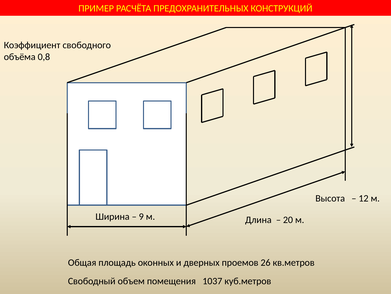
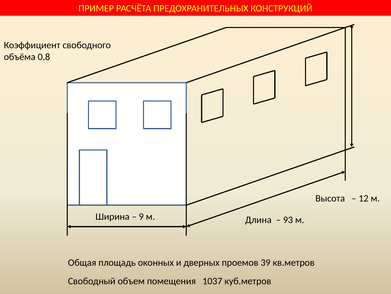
20: 20 -> 93
26: 26 -> 39
